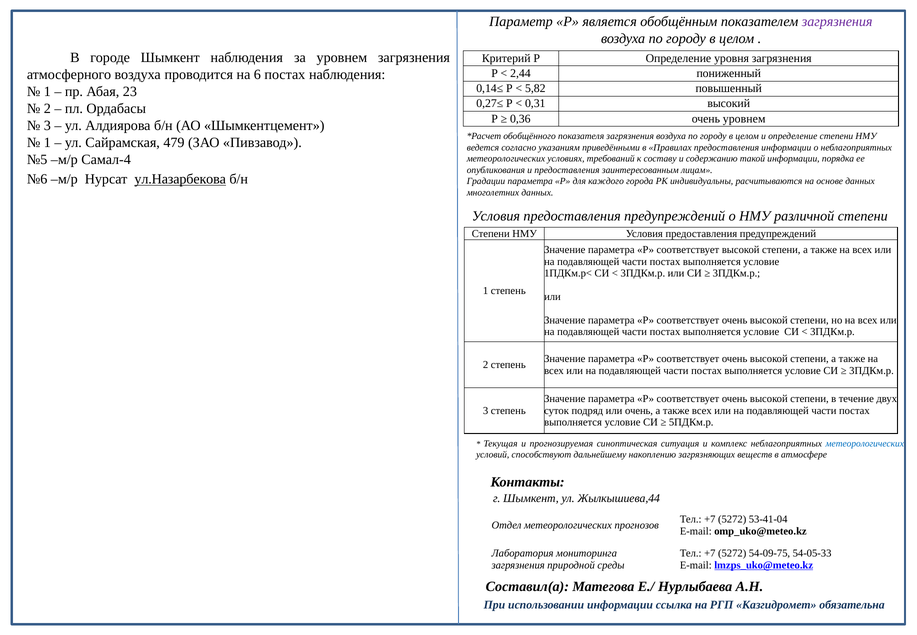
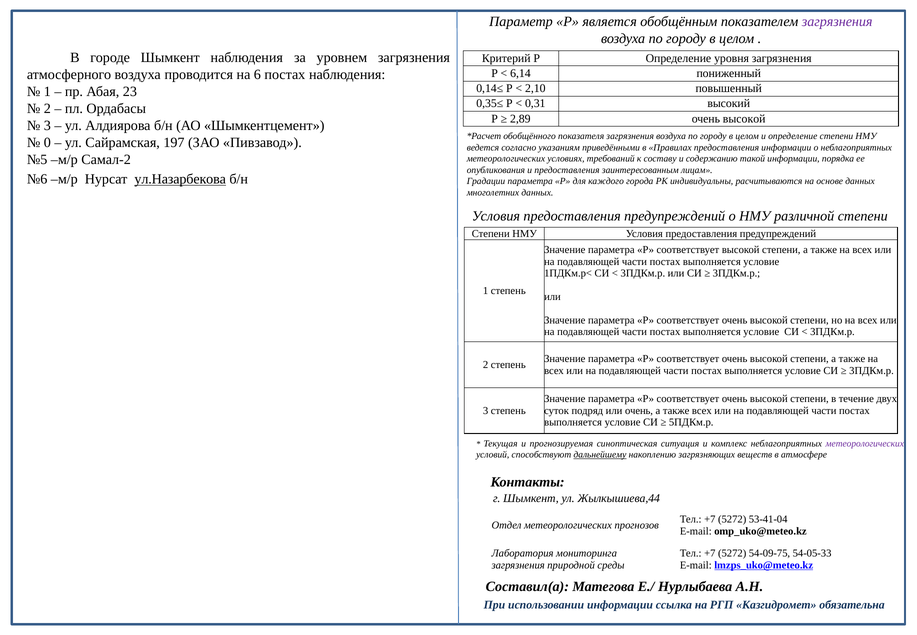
2,44: 2,44 -> 6,14
5,82: 5,82 -> 2,10
0,27≤: 0,27≤ -> 0,35≤
0,36: 0,36 -> 2,89
уровнем at (744, 119): уровнем -> высокой
1 at (47, 142): 1 -> 0
479: 479 -> 197
Самал-4: Самал-4 -> Самал-2
метеорологических at (865, 443) colour: blue -> purple
дальнейшему underline: none -> present
